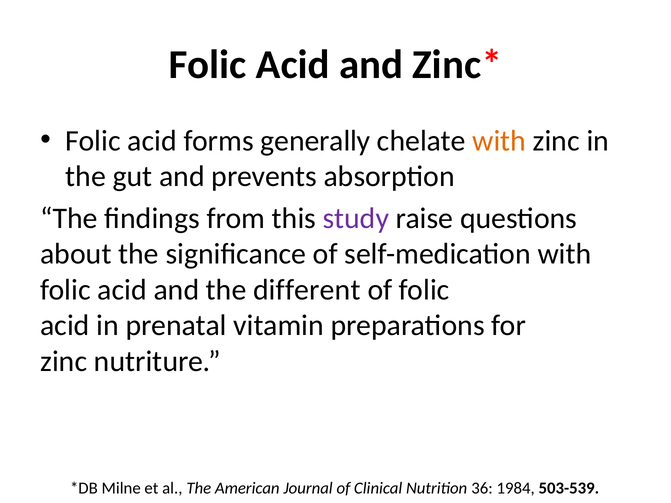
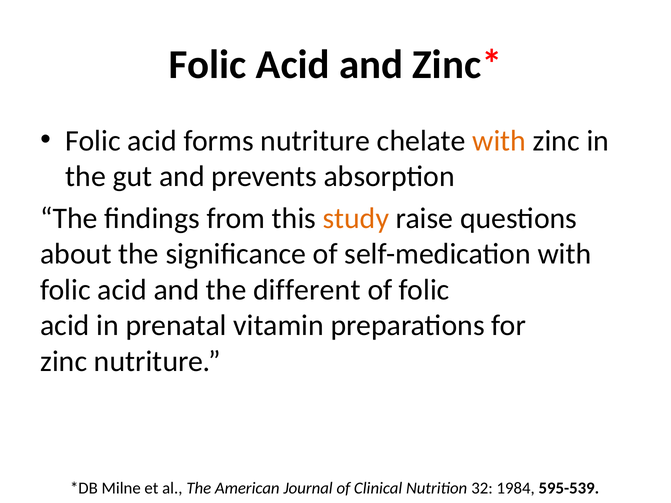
forms generally: generally -> nutriture
study colour: purple -> orange
36: 36 -> 32
503-539: 503-539 -> 595-539
